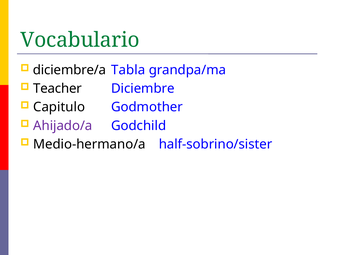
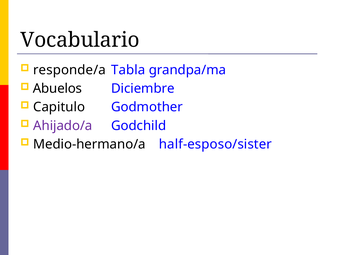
Vocabulario colour: green -> black
diciembre/a: diciembre/a -> responde/a
Teacher: Teacher -> Abuelos
half-sobrino/sister: half-sobrino/sister -> half-esposo/sister
